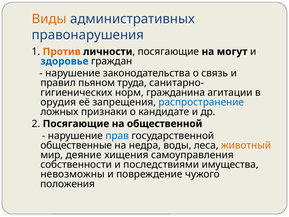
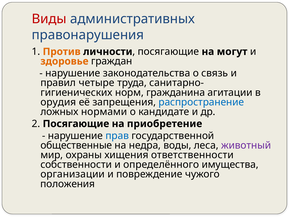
Виды colour: orange -> red
здоровье colour: blue -> orange
пьяном: пьяном -> четыре
признаки: признаки -> нормами
общественной: общественной -> приобретение
животный colour: orange -> purple
деяние: деяние -> охраны
самоуправления: самоуправления -> ответственности
последствиями: последствиями -> определённого
невозможны: невозможны -> организации
